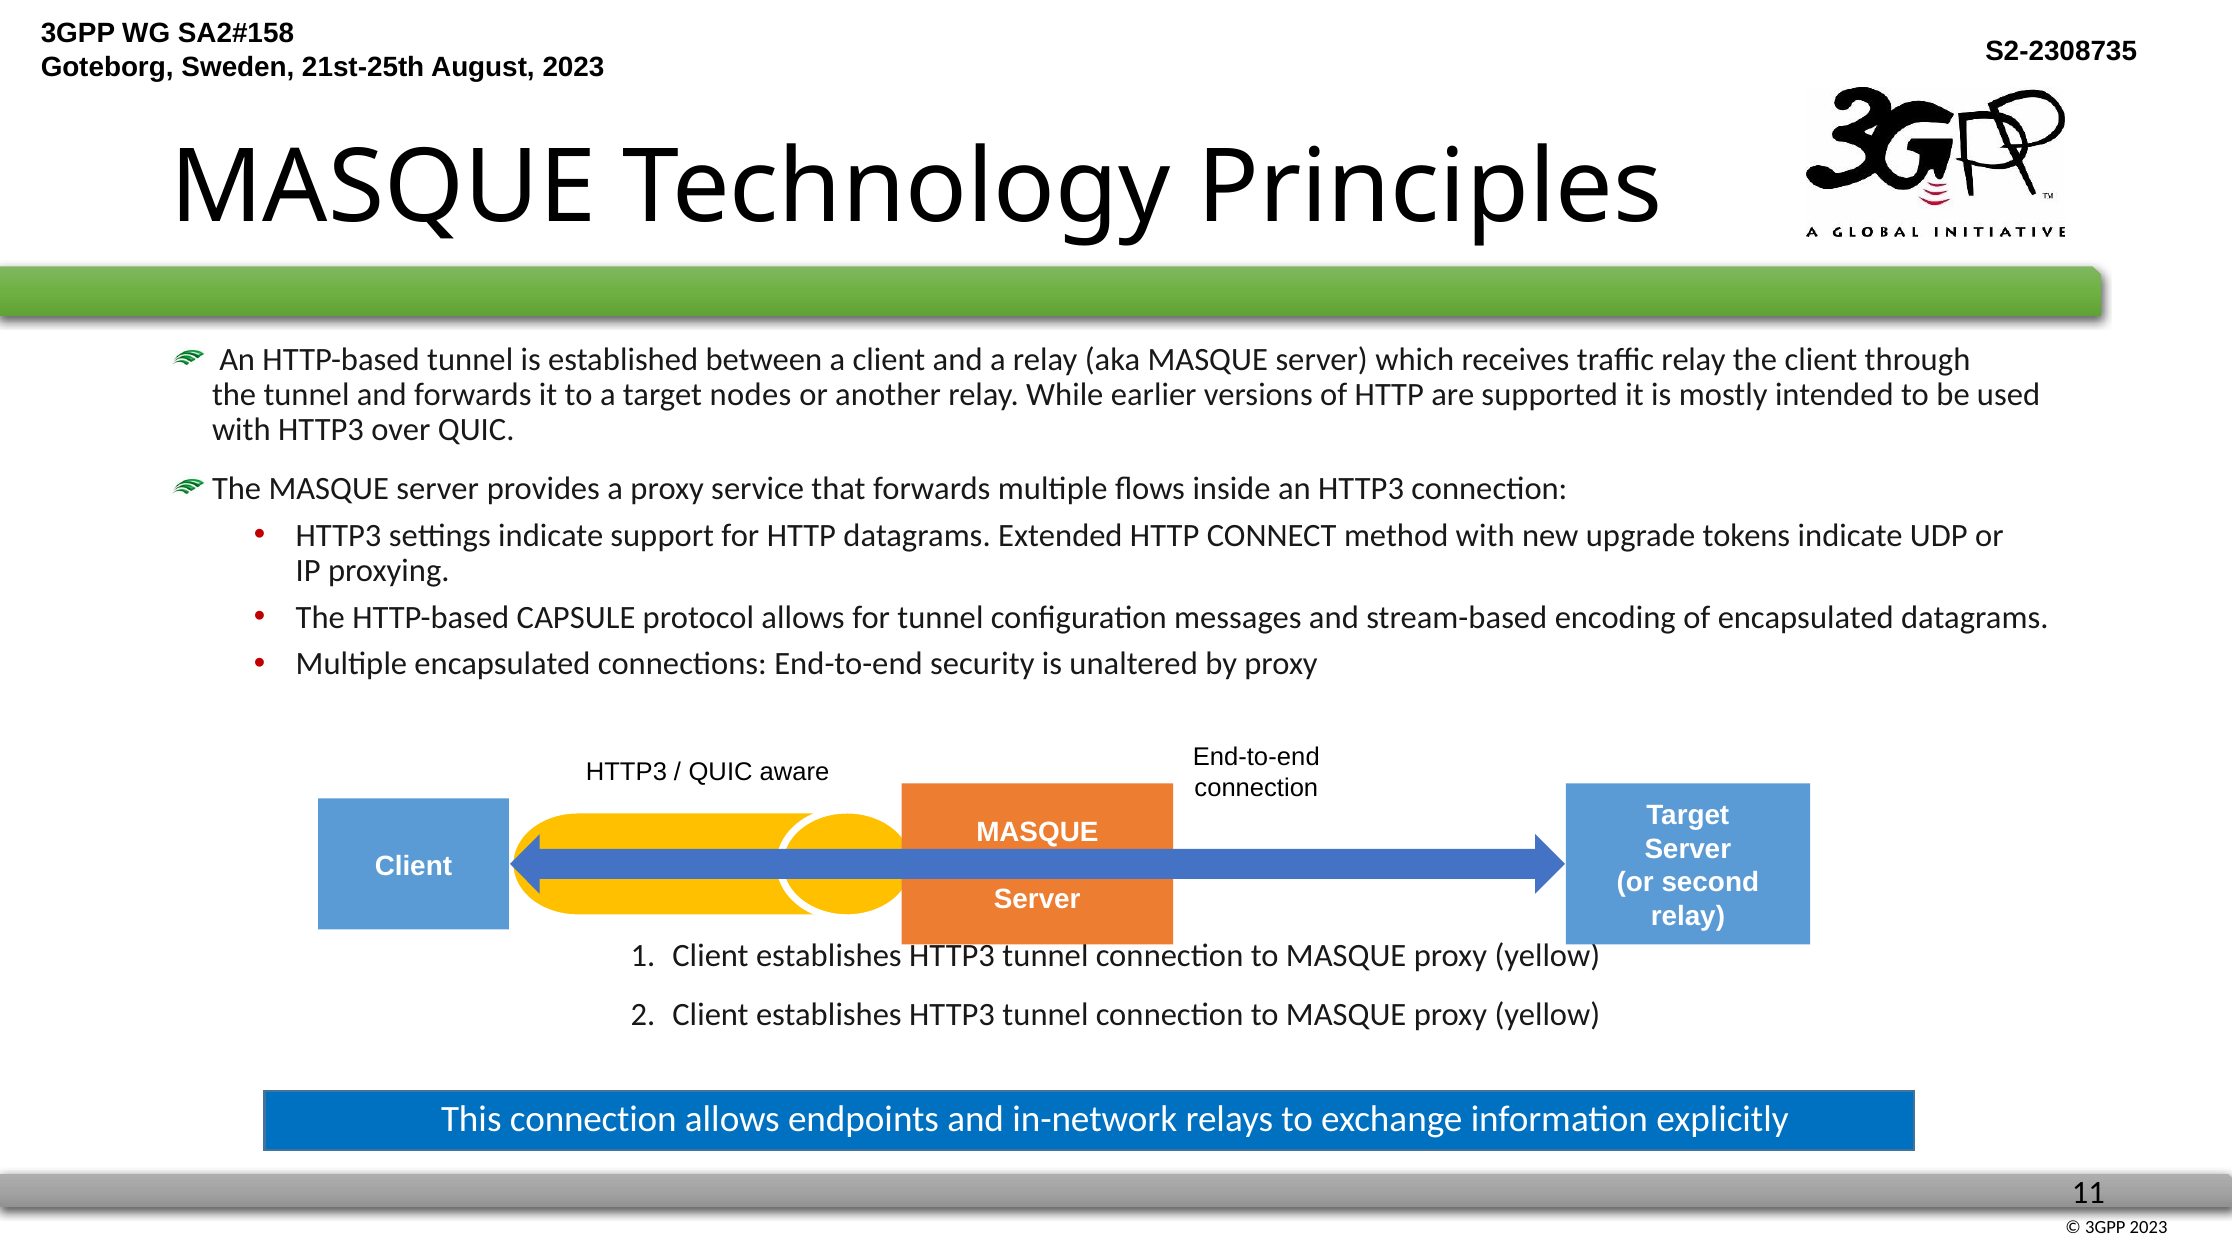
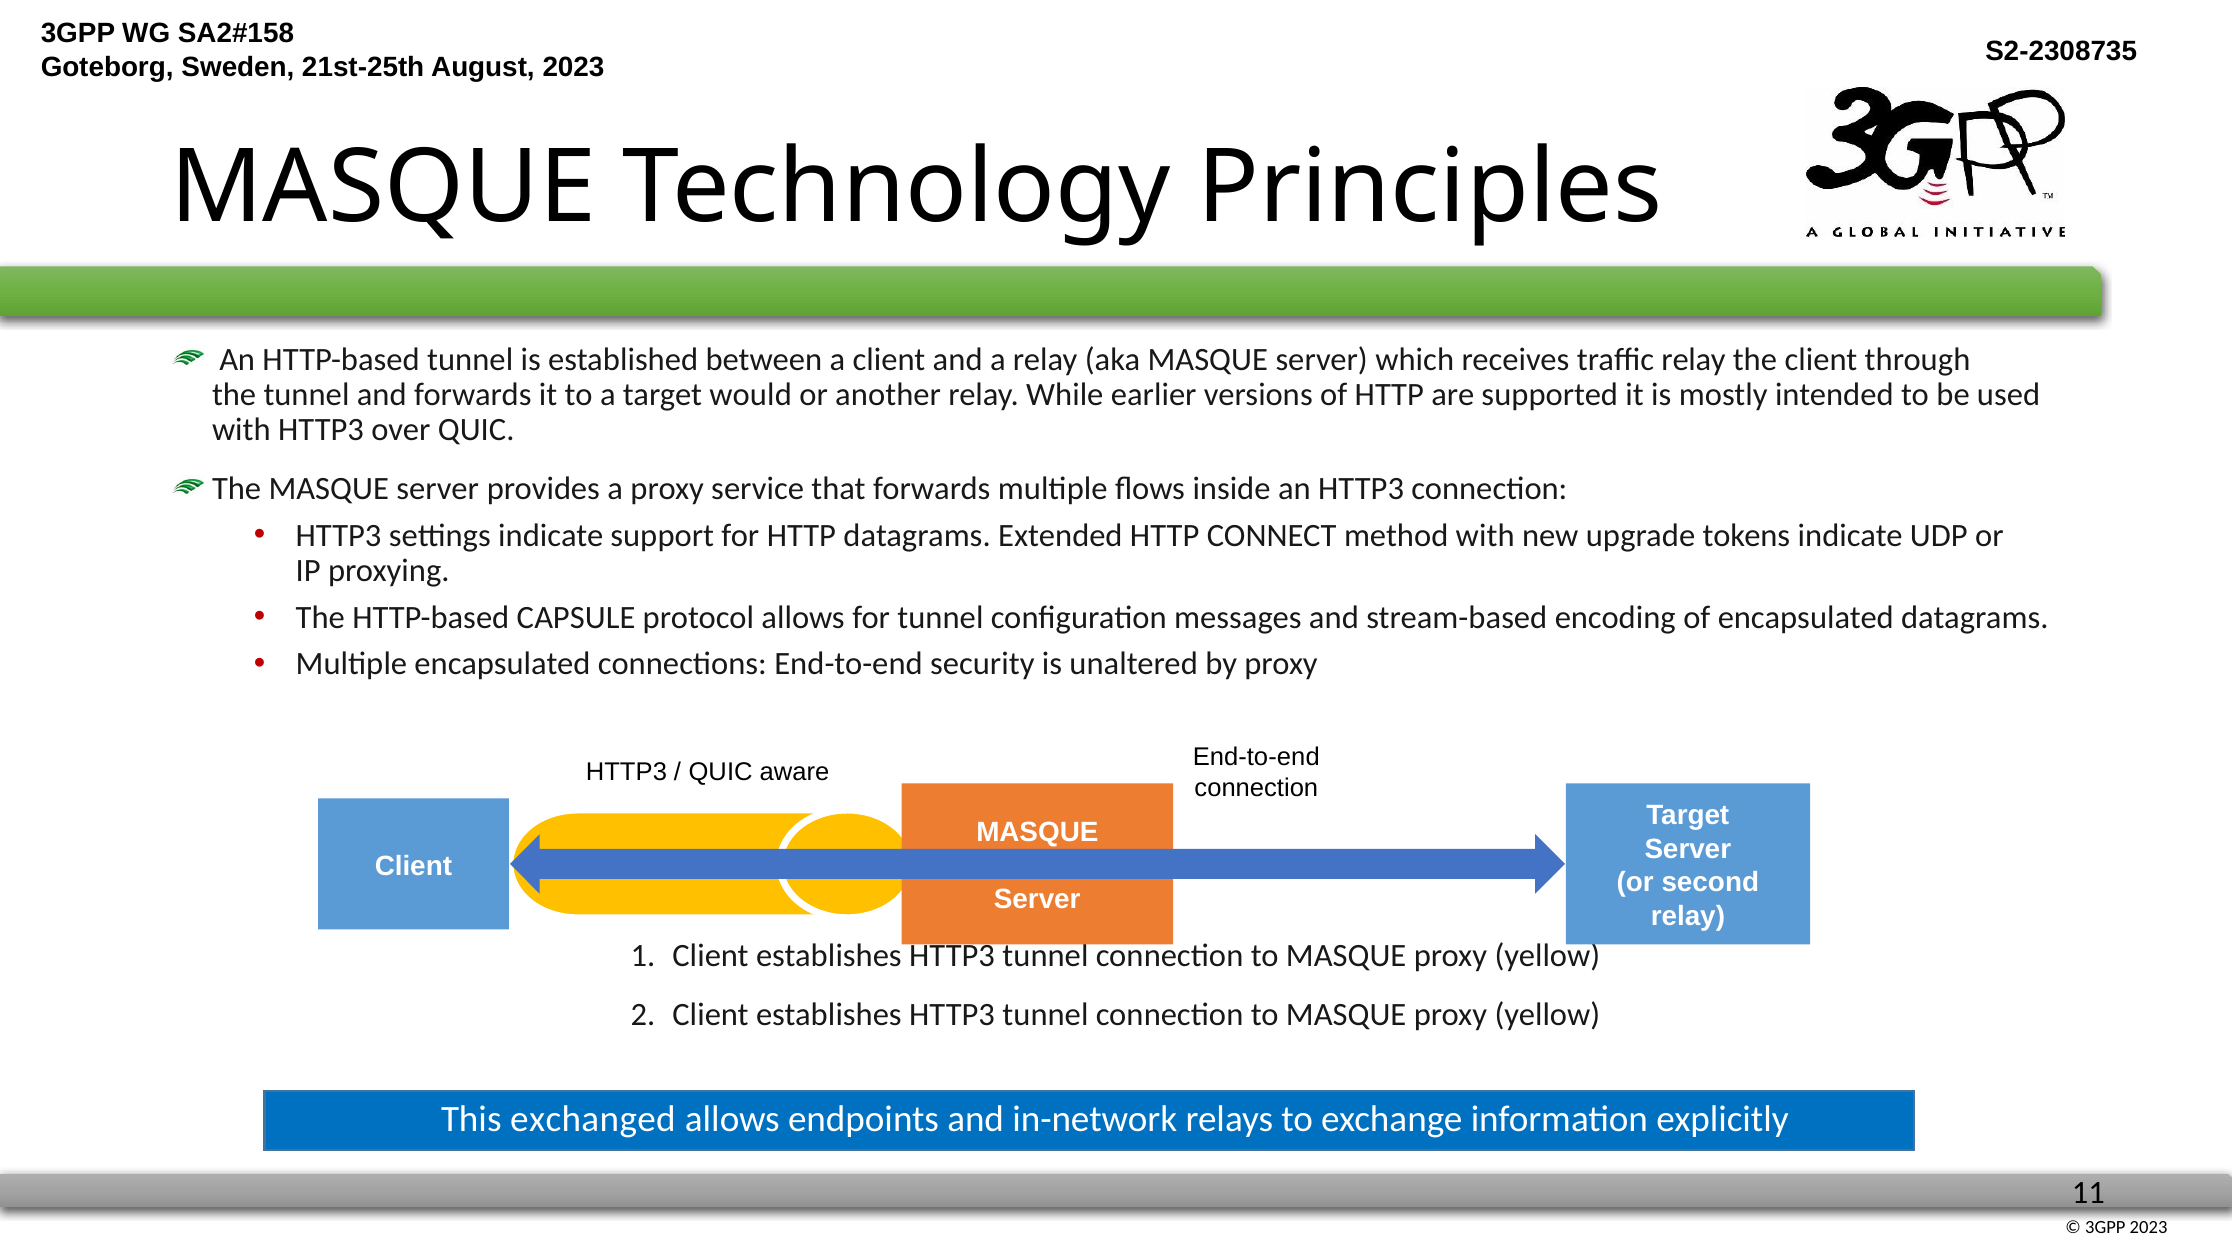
nodes: nodes -> would
This connection: connection -> exchanged
